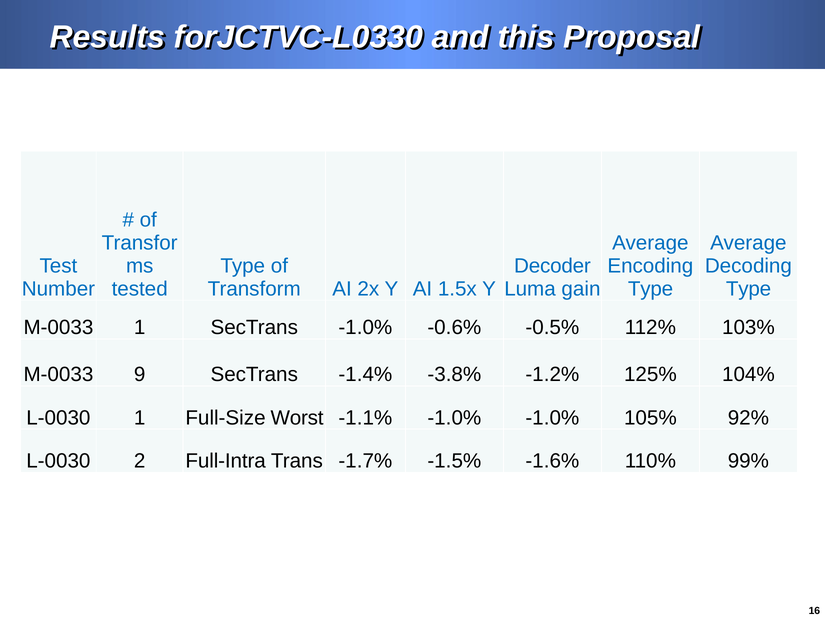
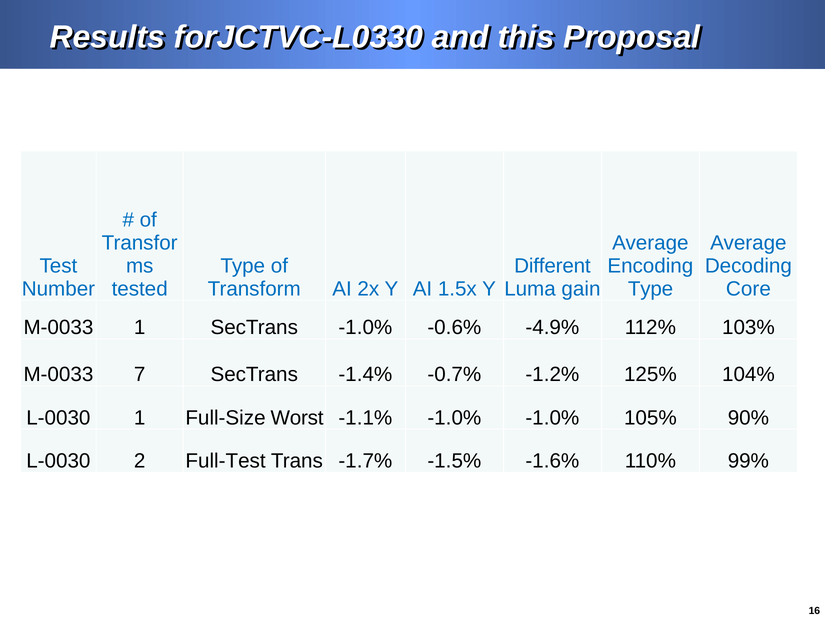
Decoder: Decoder -> Different
Type at (749, 289): Type -> Core
-0.5%: -0.5% -> -4.9%
9: 9 -> 7
-3.8%: -3.8% -> -0.7%
92%: 92% -> 90%
Full-Intra: Full-Intra -> Full-Test
